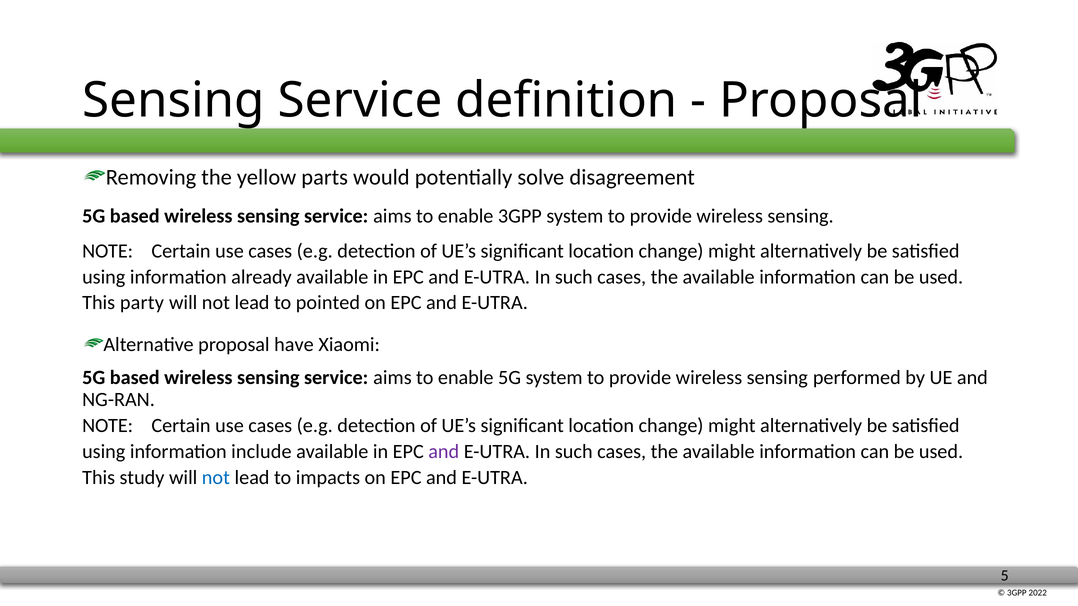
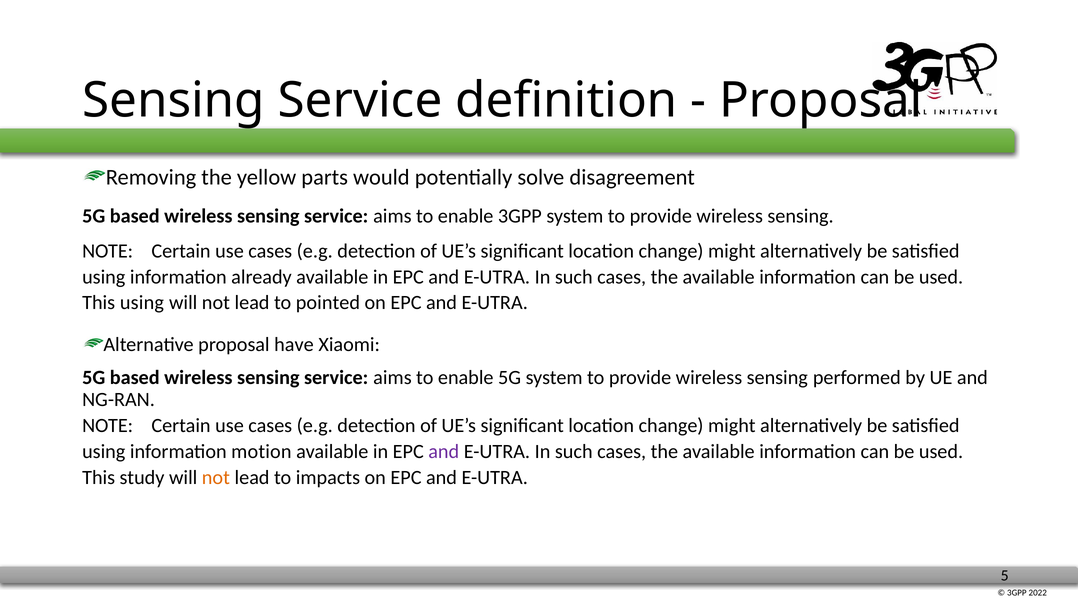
This party: party -> using
include: include -> motion
not at (216, 478) colour: blue -> orange
